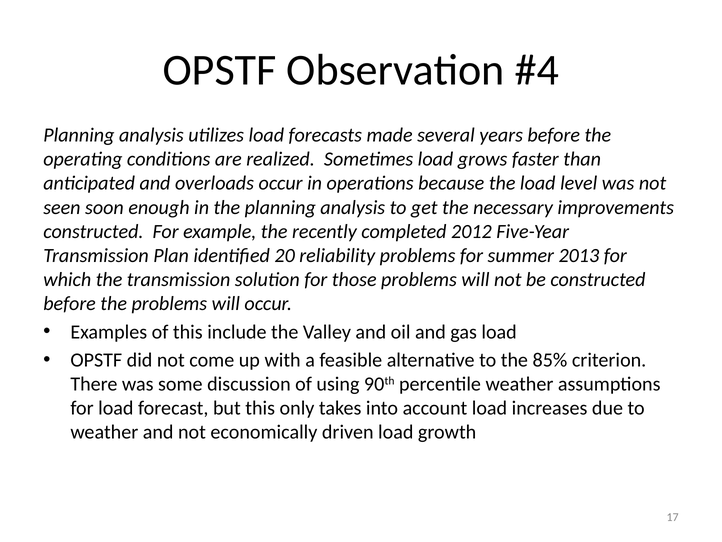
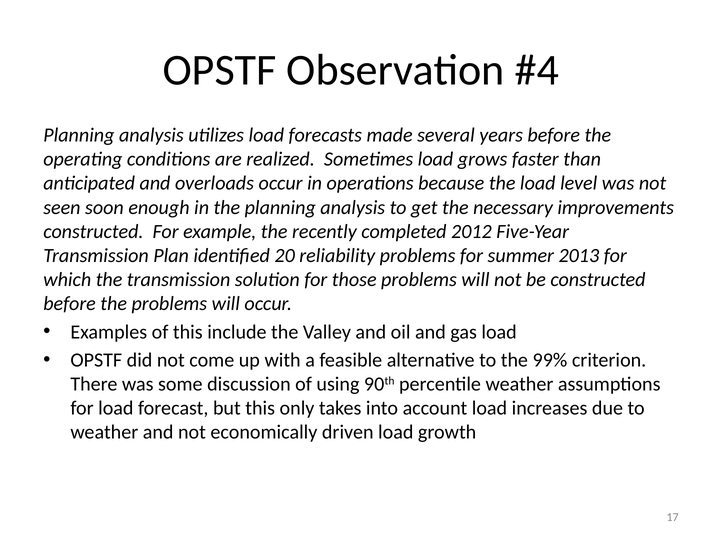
85%: 85% -> 99%
